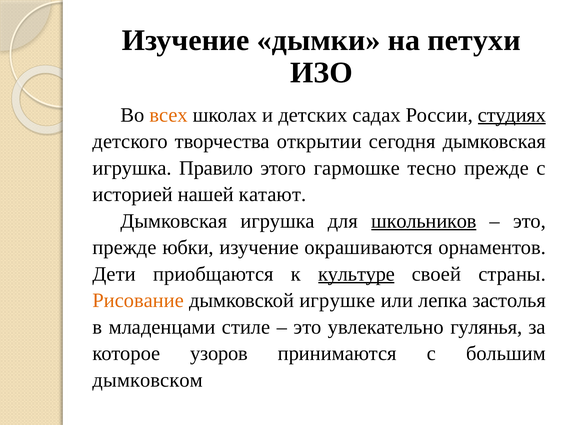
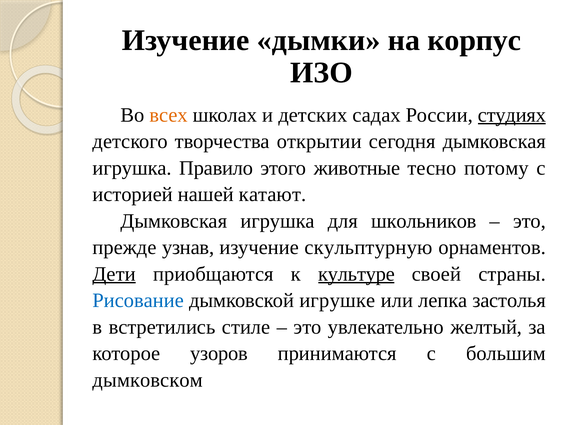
петухи: петухи -> корпус
гармошке: гармошке -> животные
тесно прежде: прежде -> потому
школьников underline: present -> none
юбки: юбки -> узнав
окрашиваются: окрашиваются -> скульптурную
Дети underline: none -> present
Рисование colour: orange -> blue
младенцами: младенцами -> встретились
гулянья: гулянья -> желтый
